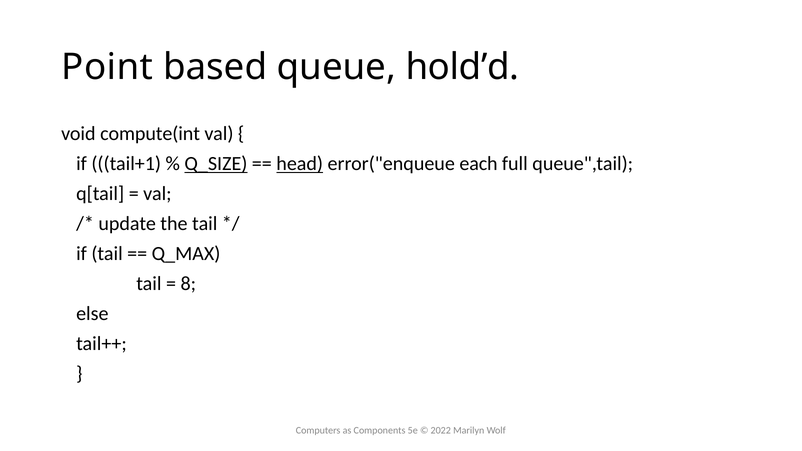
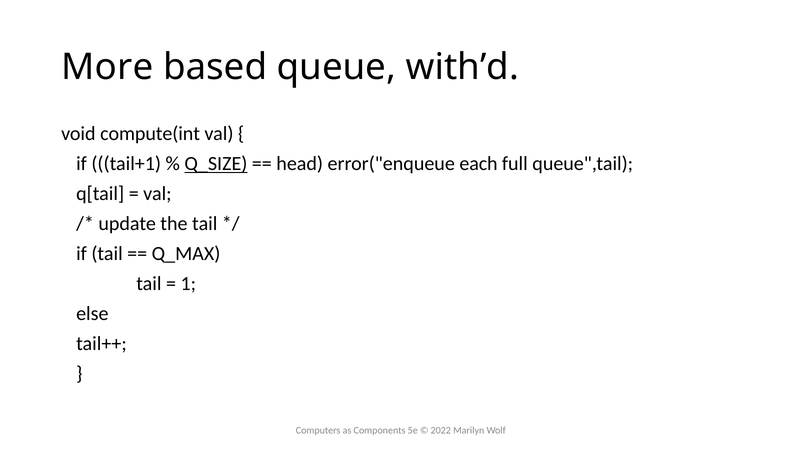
Point: Point -> More
hold’d: hold’d -> with’d
head underline: present -> none
8: 8 -> 1
